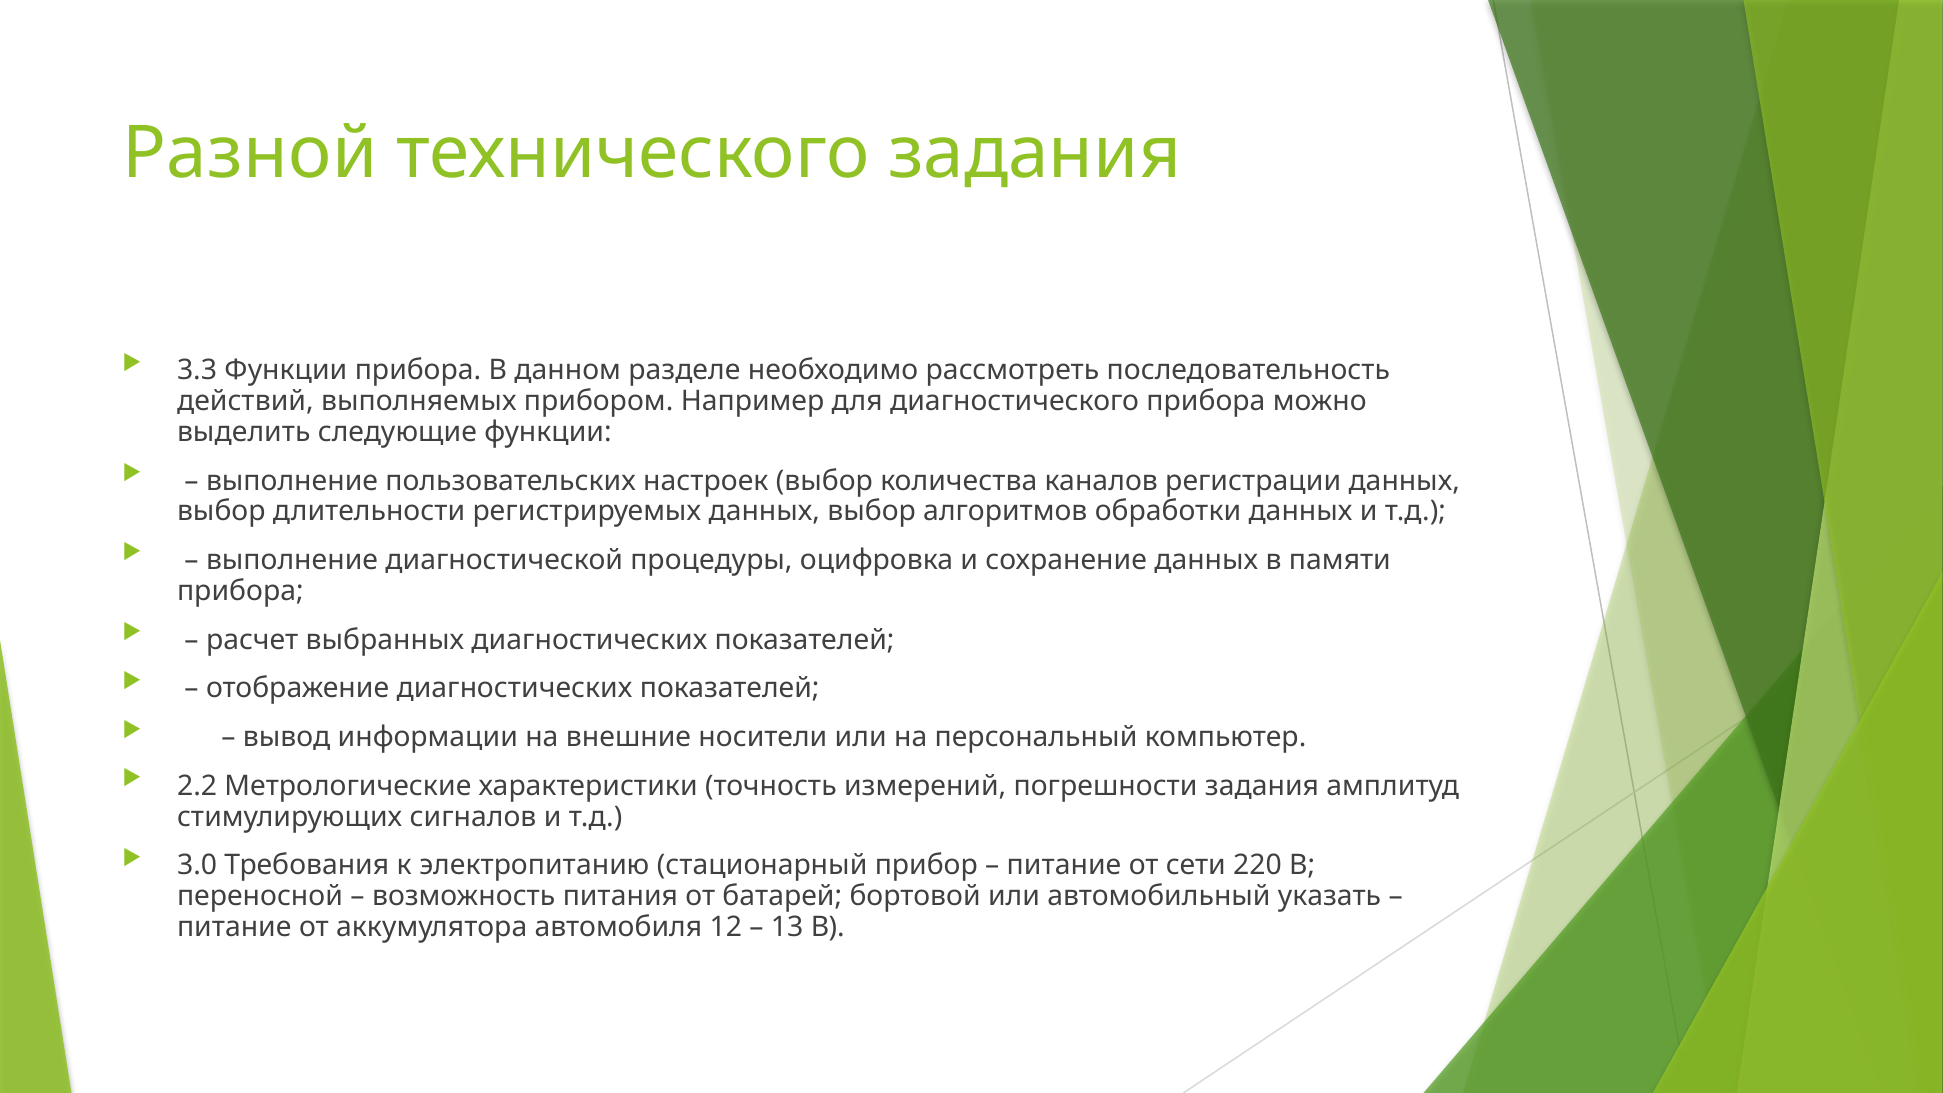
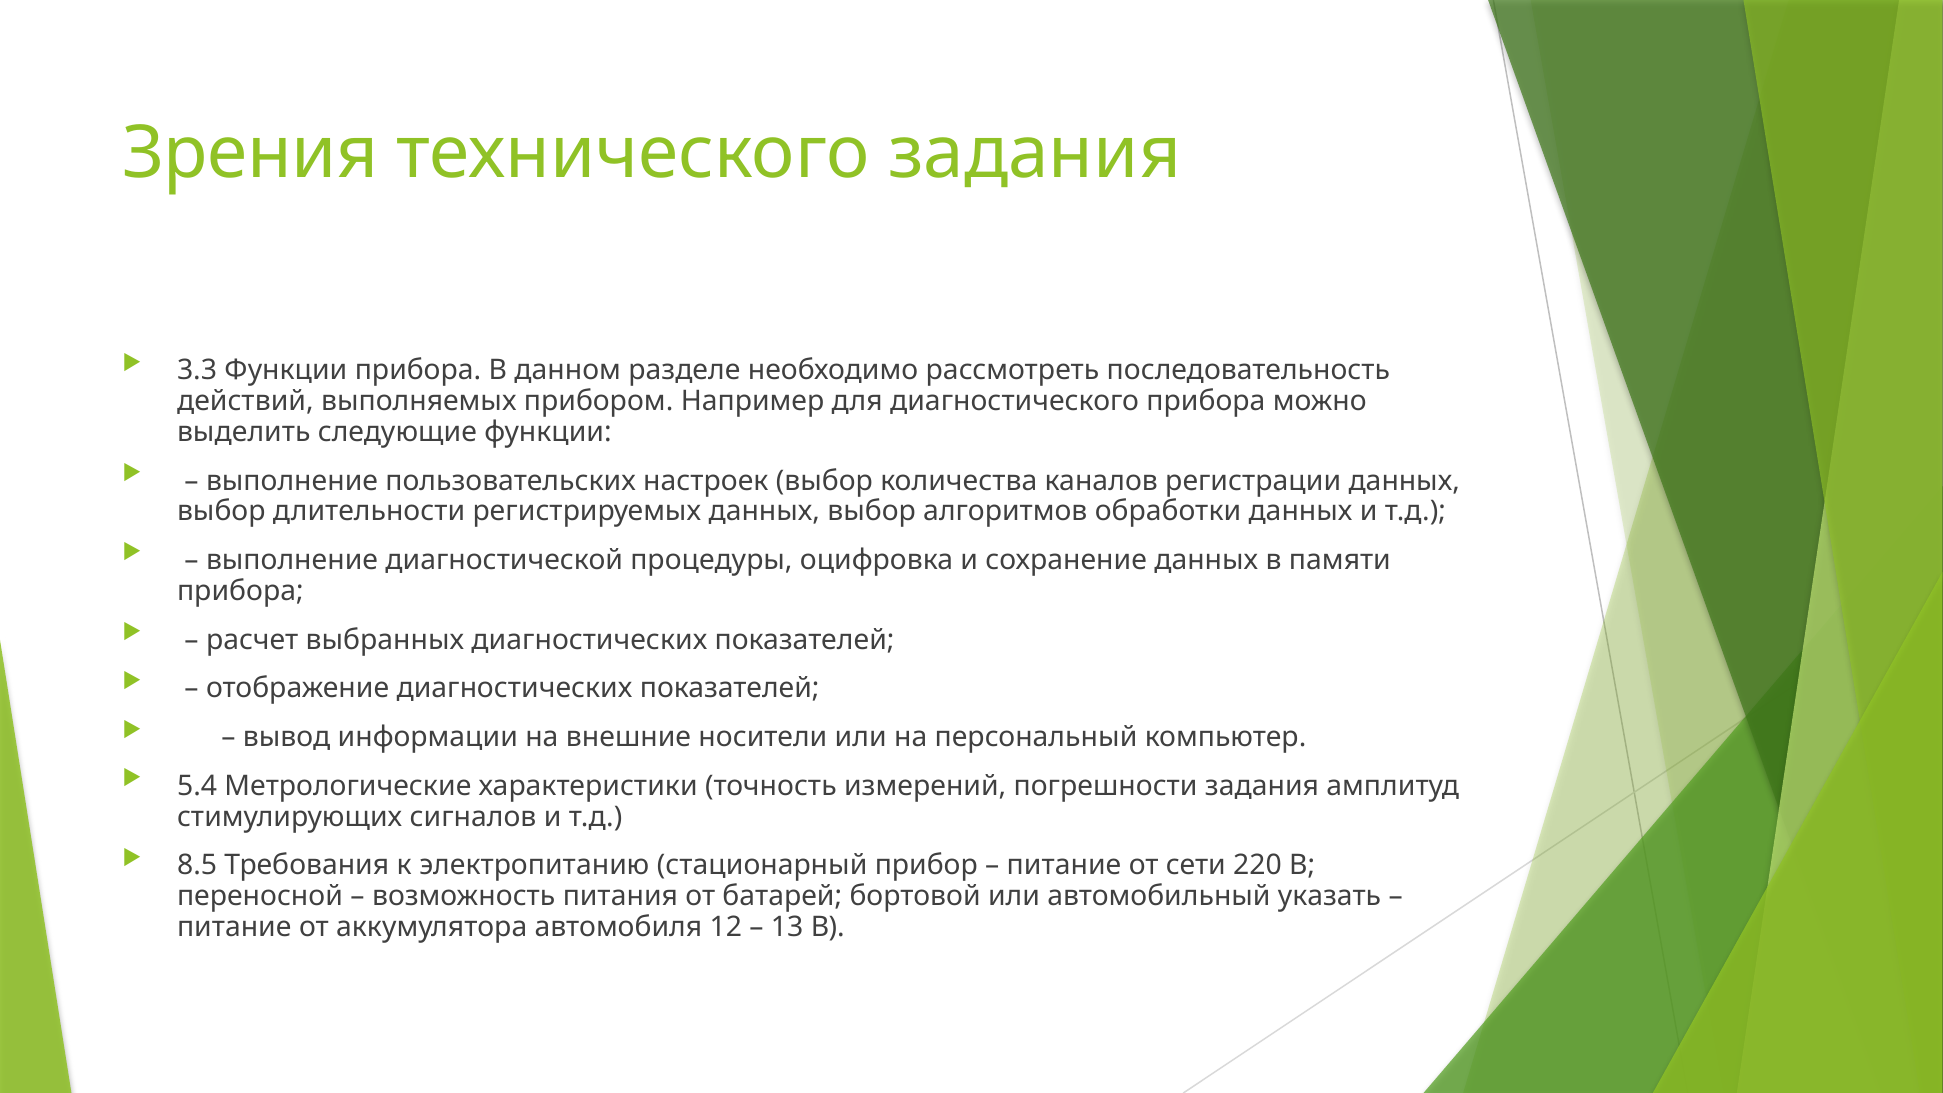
Разной: Разной -> Зрения
2.2: 2.2 -> 5.4
3.0: 3.0 -> 8.5
